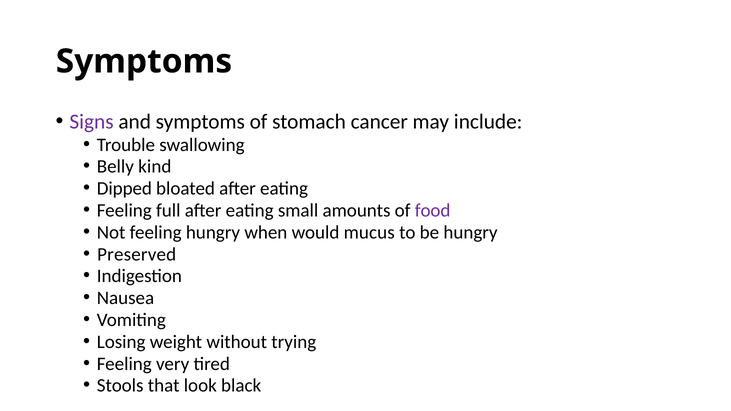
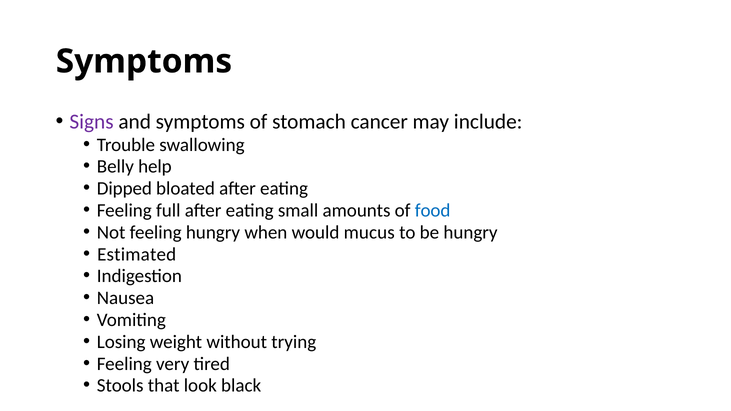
kind: kind -> help
food colour: purple -> blue
Preserved: Preserved -> Estimated
